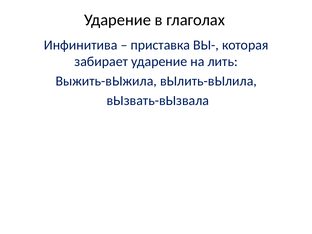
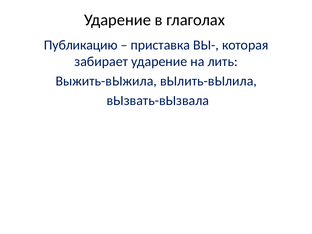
Инфинитива: Инфинитива -> Публикацию
